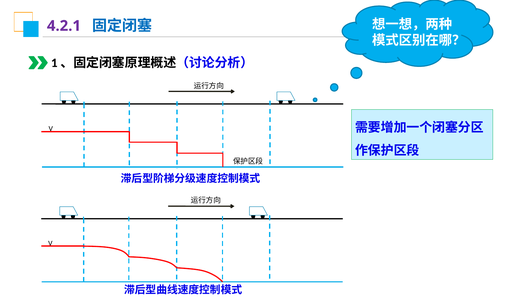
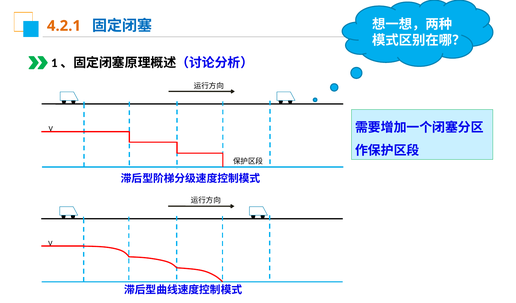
4.2.1 colour: purple -> orange
